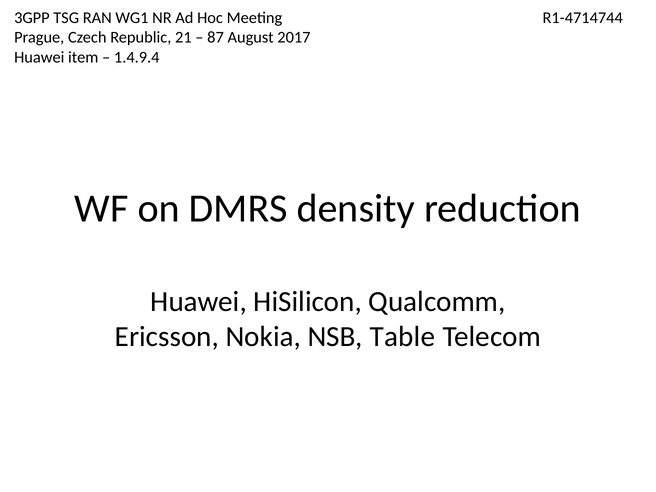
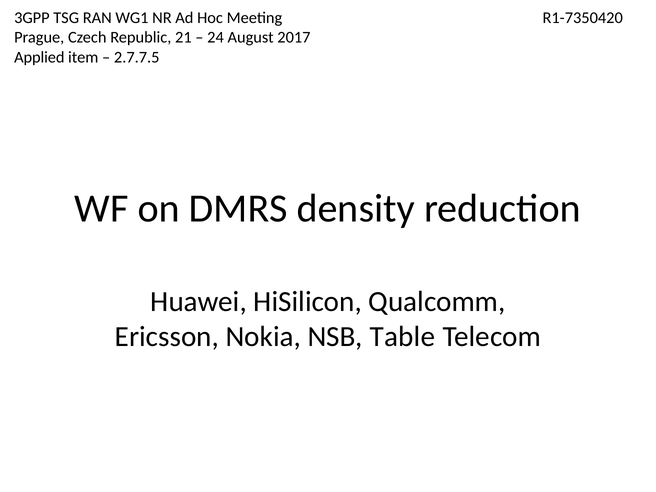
R1-4714744: R1-4714744 -> R1-7350420
87: 87 -> 24
Huawei at (39, 57): Huawei -> Applied
1.4.9.4: 1.4.9.4 -> 2.7.7.5
